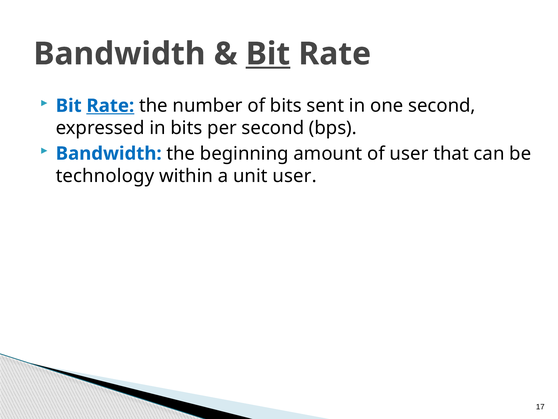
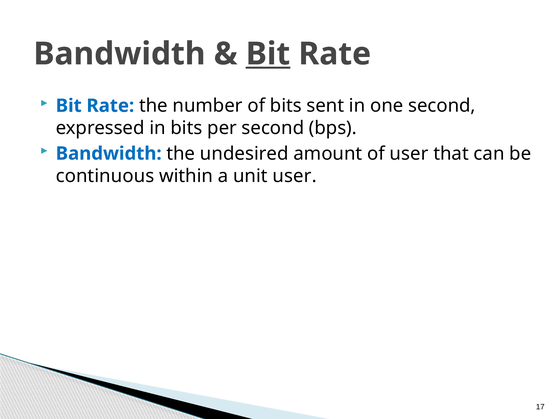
Rate at (110, 106) underline: present -> none
beginning: beginning -> undesired
technology: technology -> continuous
